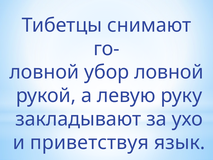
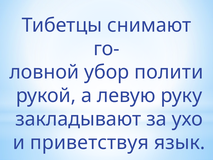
убор ловной: ловной -> полити
